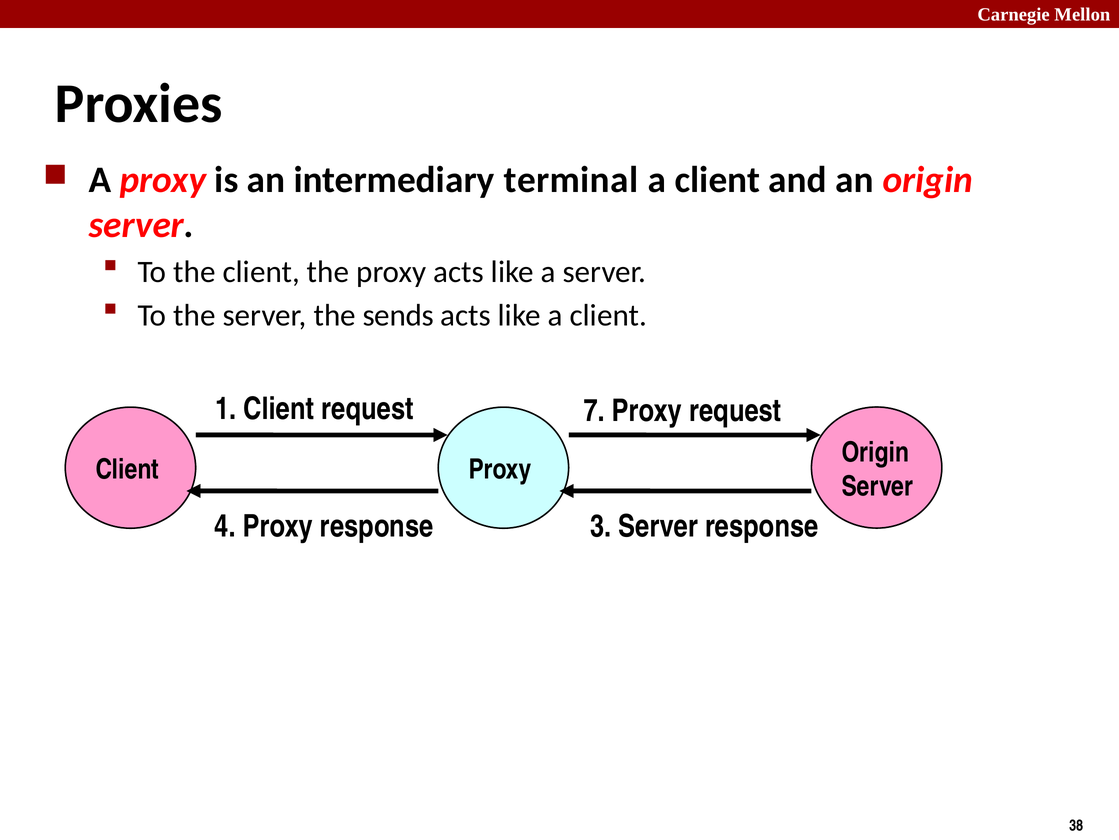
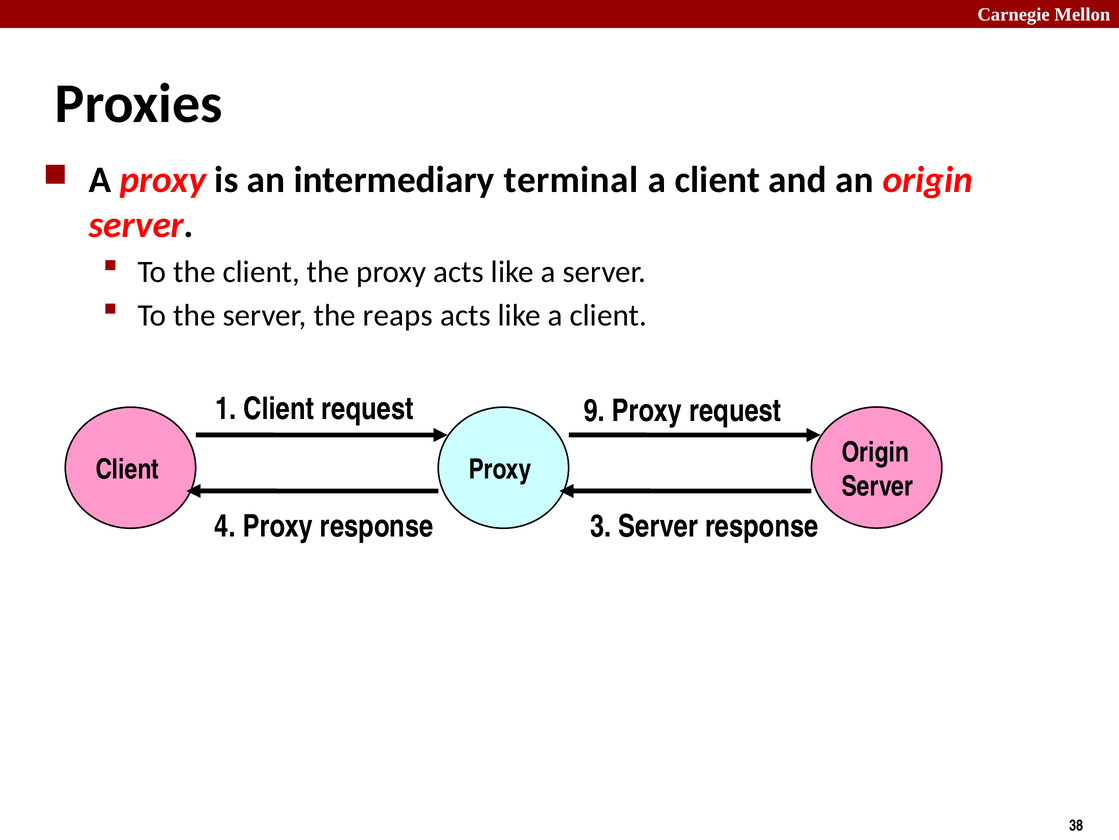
sends: sends -> reaps
7: 7 -> 9
